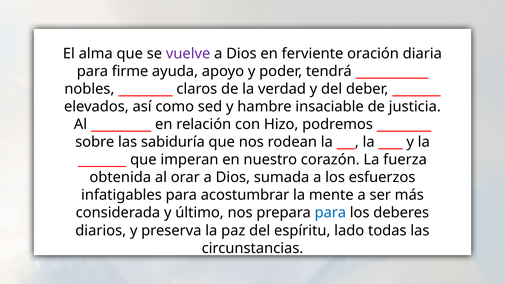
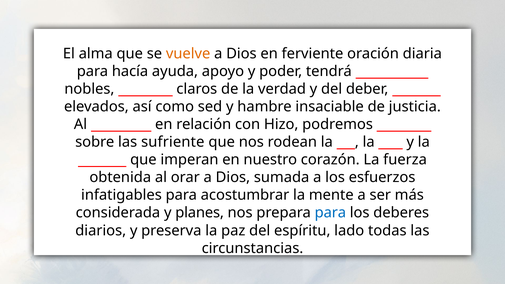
vuelve colour: purple -> orange
firme: firme -> hacía
sabiduría: sabiduría -> sufriente
último: último -> planes
